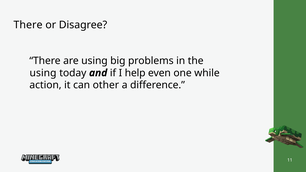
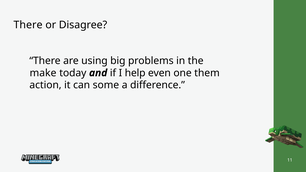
using at (43, 73): using -> make
while: while -> them
other: other -> some
